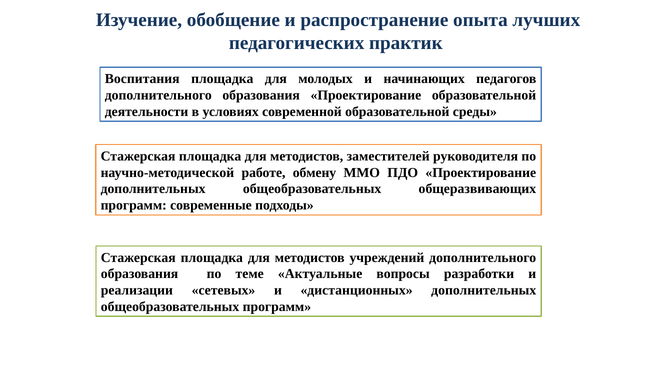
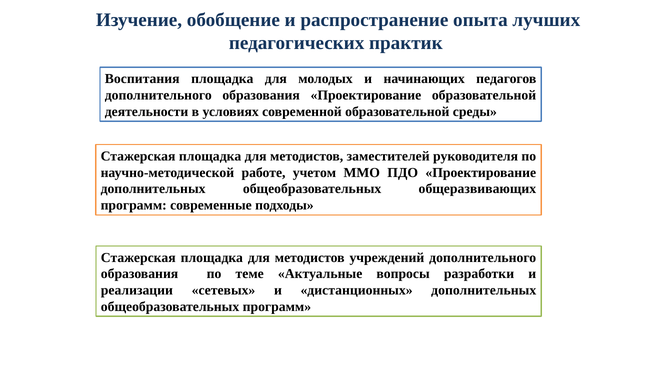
обмену: обмену -> учетом
